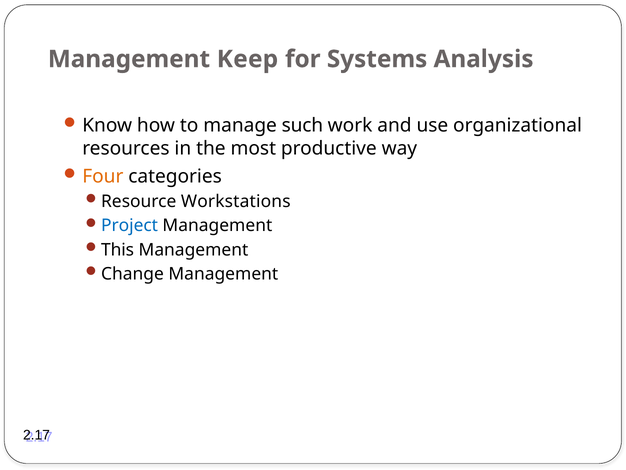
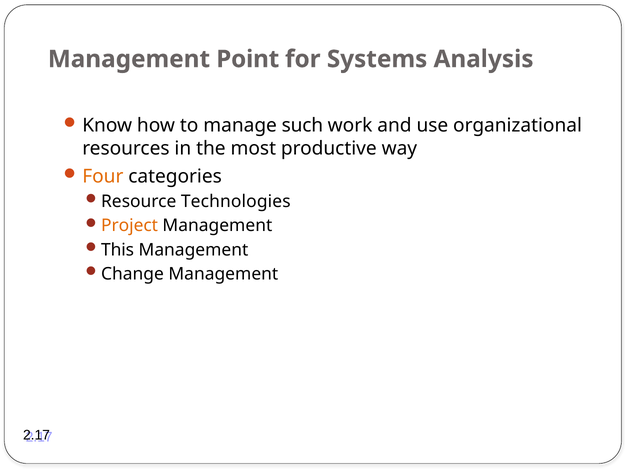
Keep: Keep -> Point
Workstations: Workstations -> Technologies
Project colour: blue -> orange
